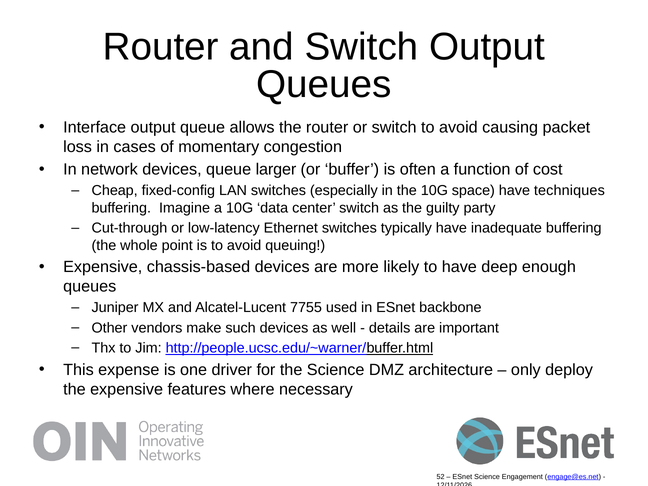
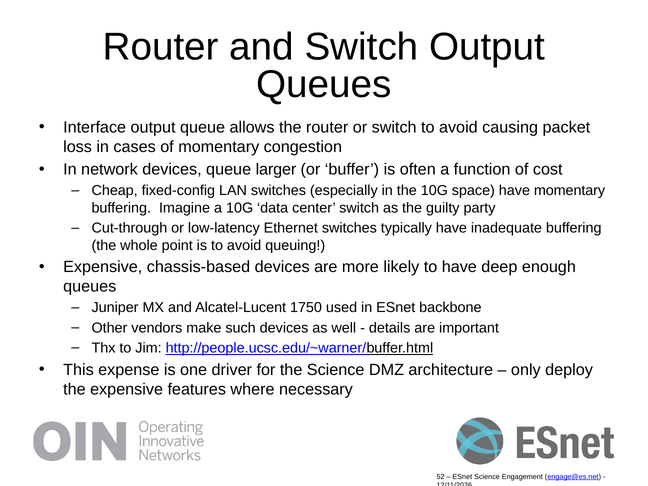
have techniques: techniques -> momentary
7755: 7755 -> 1750
